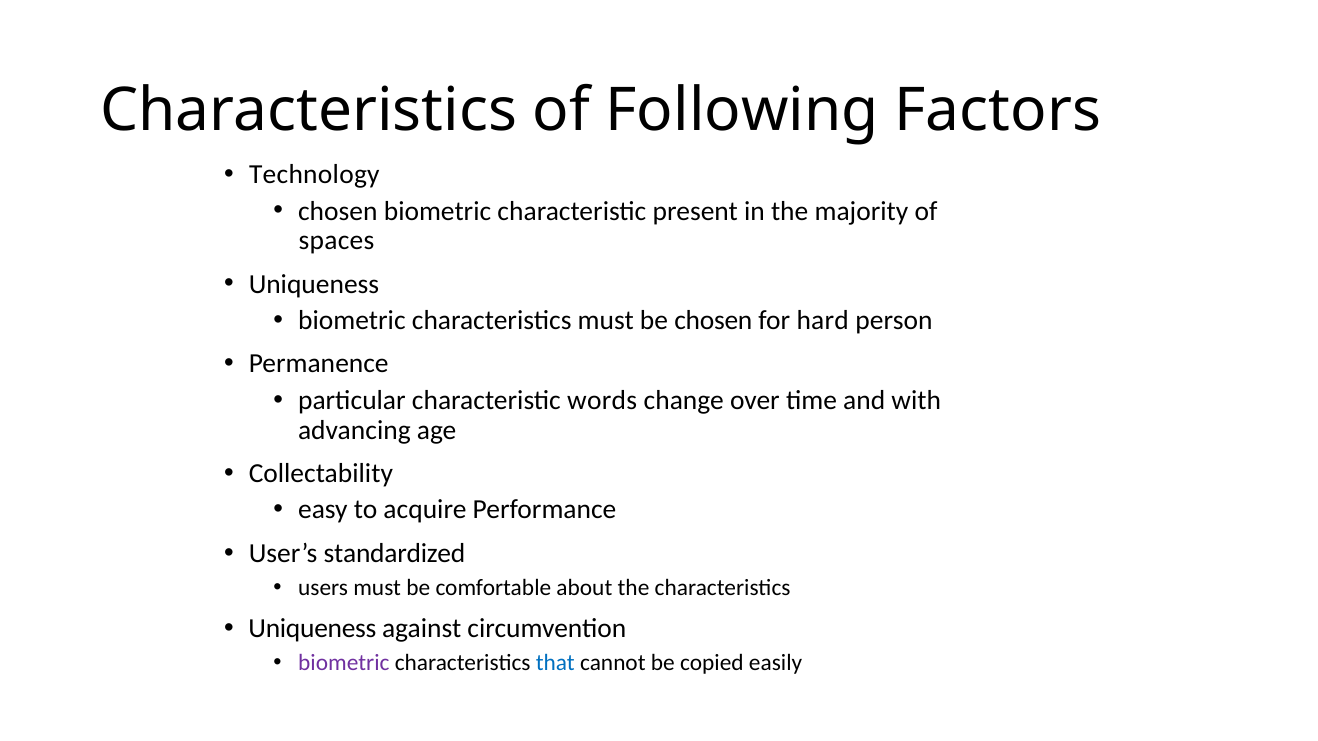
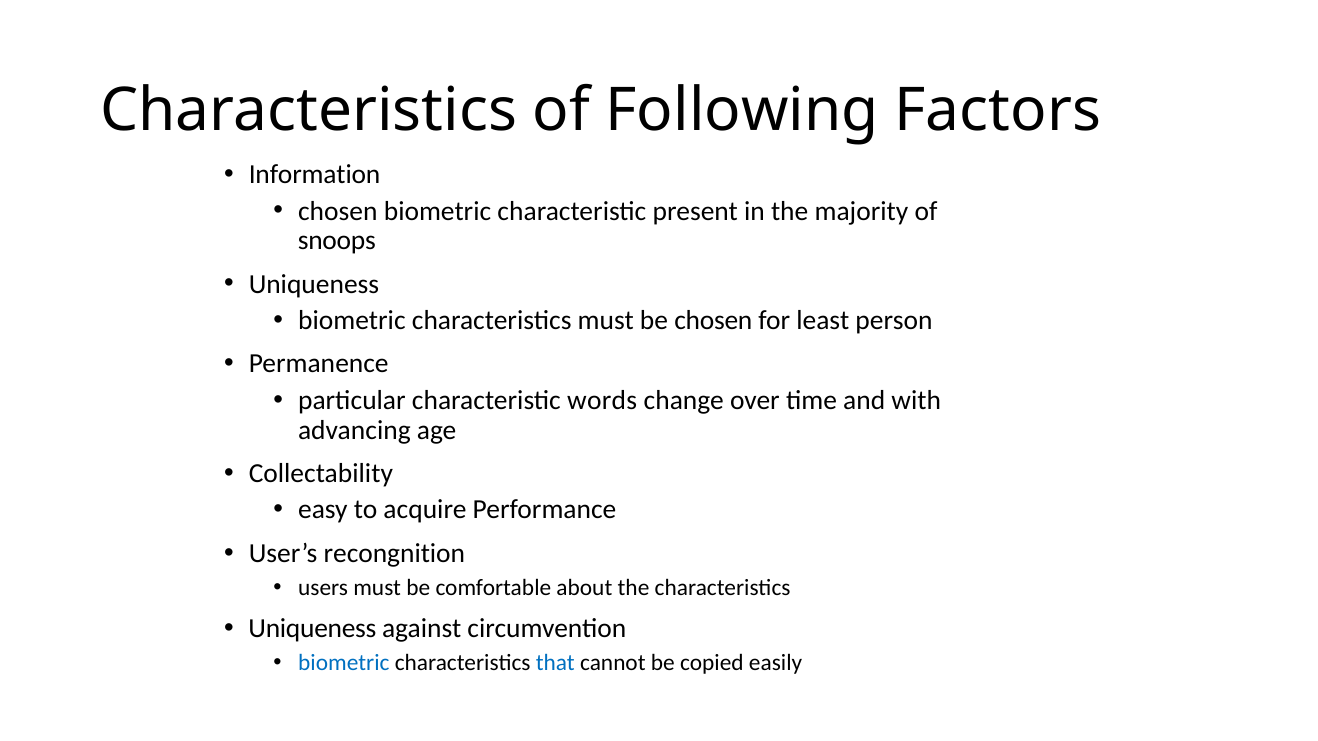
Technology: Technology -> Information
spaces: spaces -> snoops
hard: hard -> least
standardized: standardized -> recongnition
biometric at (344, 663) colour: purple -> blue
